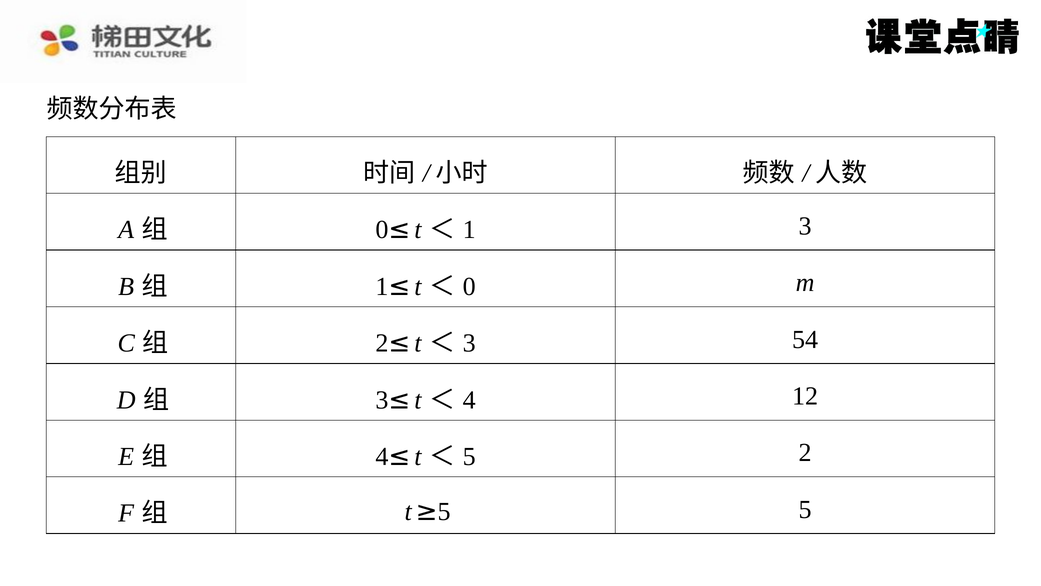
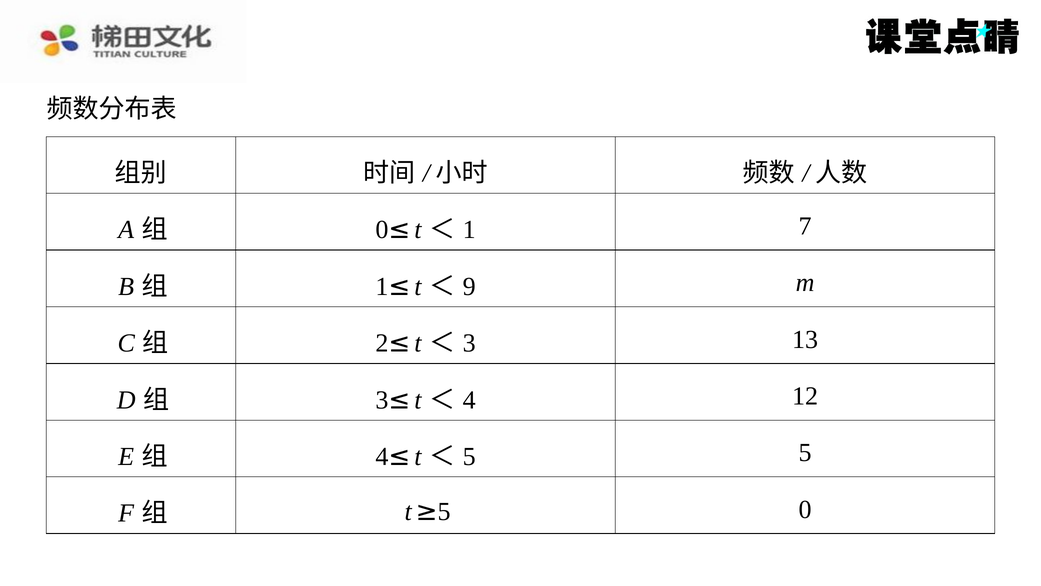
3 at (805, 226): 3 -> 7
0: 0 -> 9
54: 54 -> 13
2 at (805, 453): 2 -> 5
≥5 5: 5 -> 0
